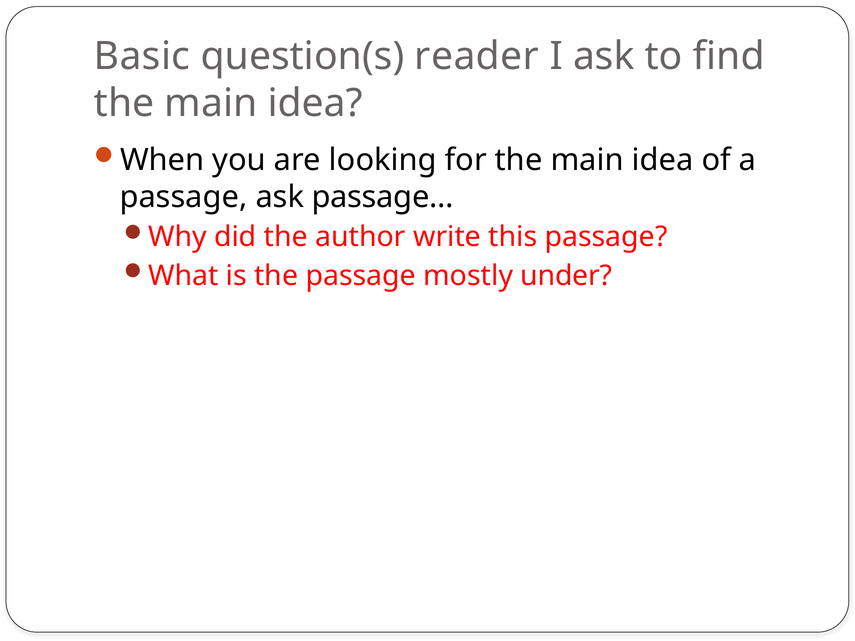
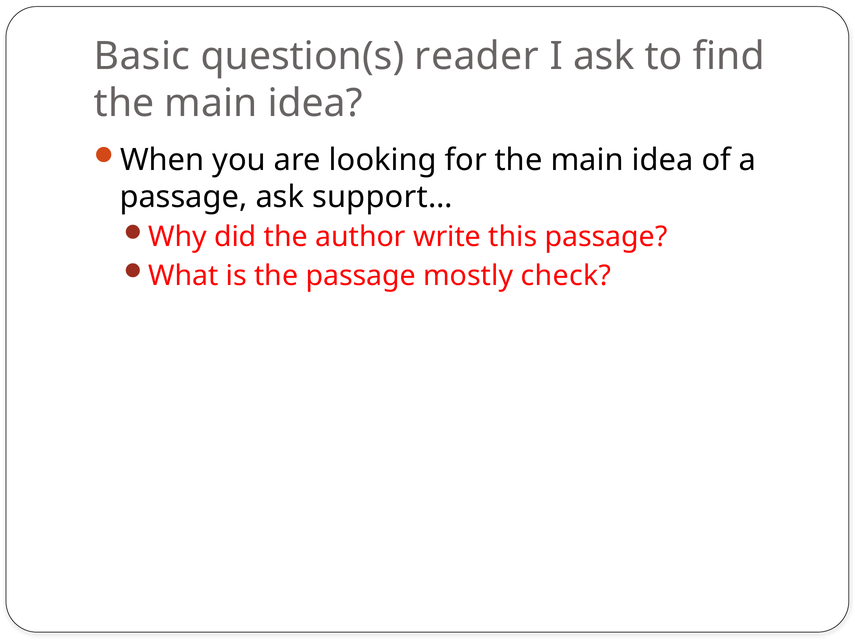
passage…: passage… -> support…
under: under -> check
